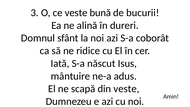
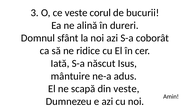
bună: bună -> corul
